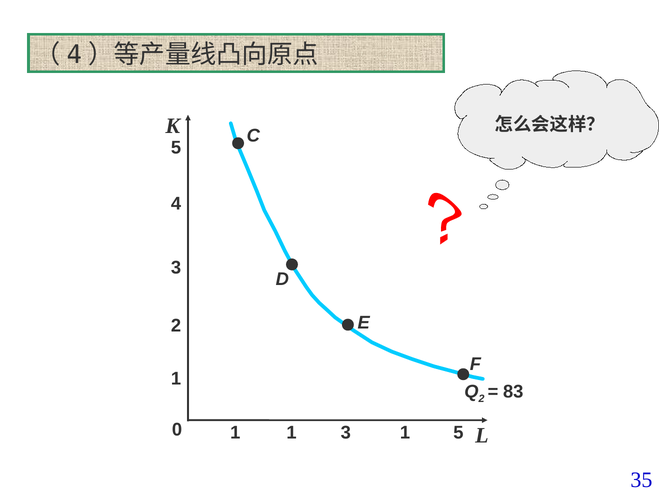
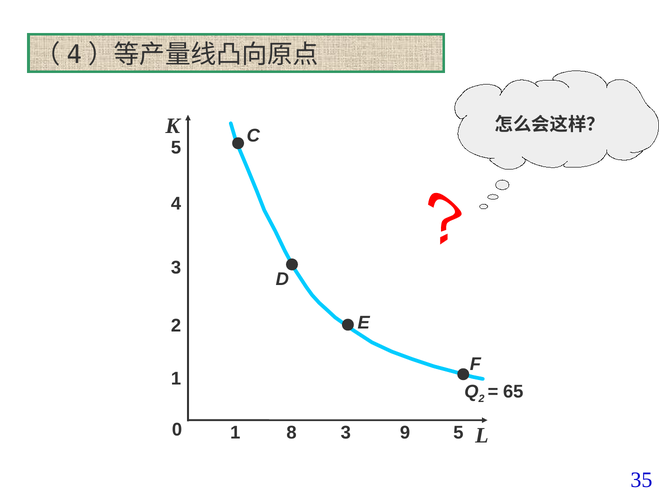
83: 83 -> 65
1 1: 1 -> 8
3 1: 1 -> 9
